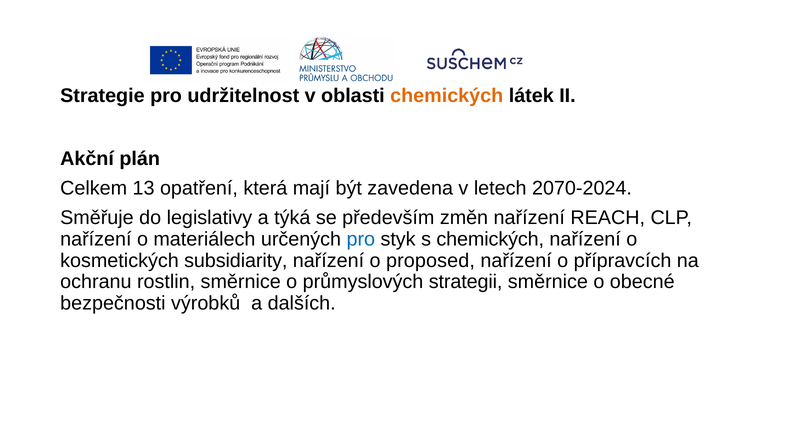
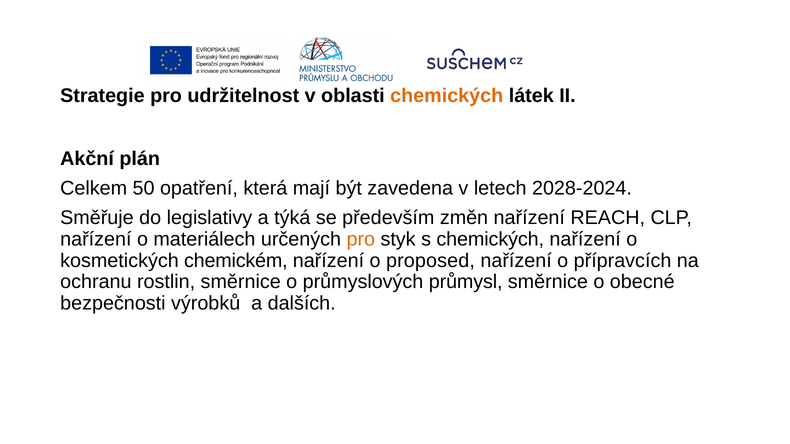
13: 13 -> 50
2070-2024: 2070-2024 -> 2028-2024
pro at (361, 239) colour: blue -> orange
subsidiarity: subsidiarity -> chemickém
strategii: strategii -> průmysl
